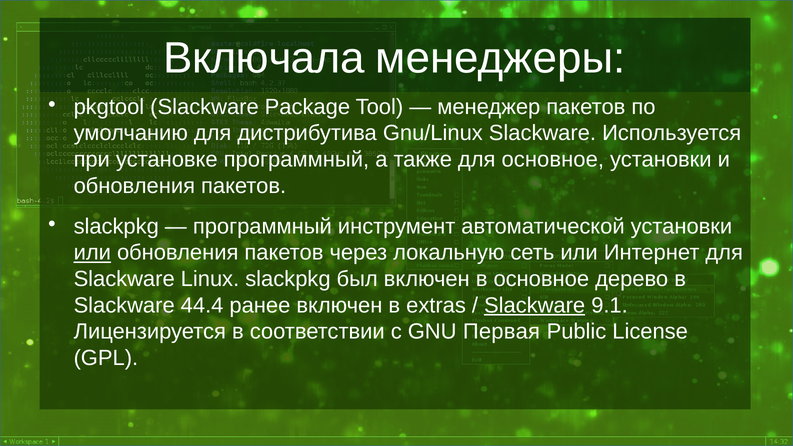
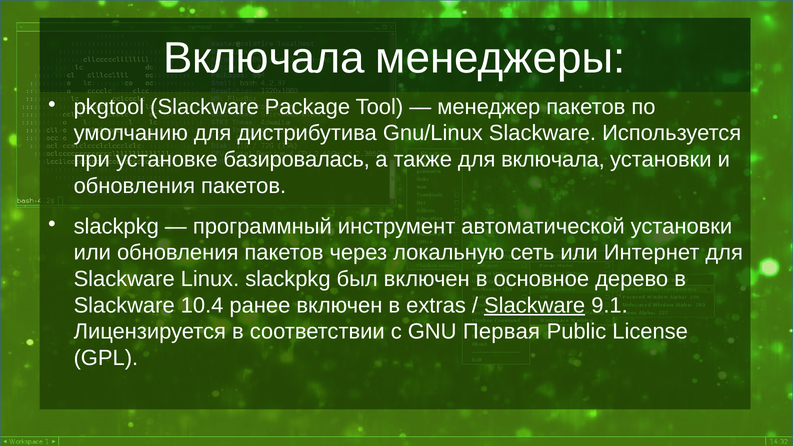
установке программный: программный -> базировалась
для основное: основное -> включала
или at (92, 253) underline: present -> none
44.4: 44.4 -> 10.4
